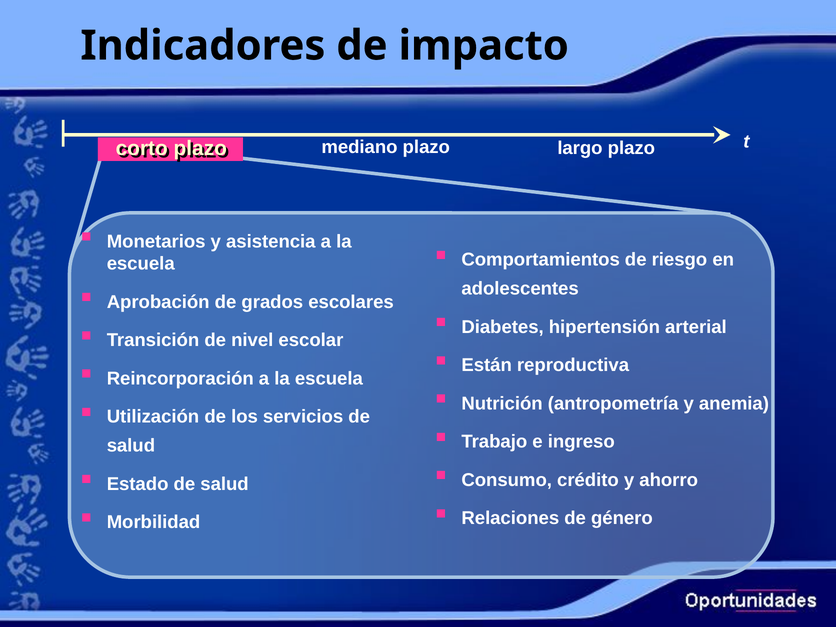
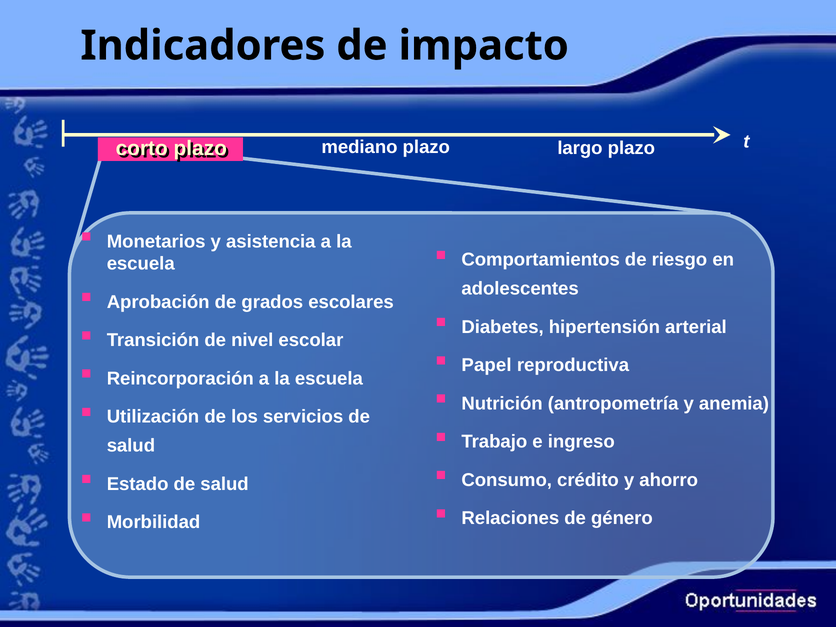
Están: Están -> Papel
